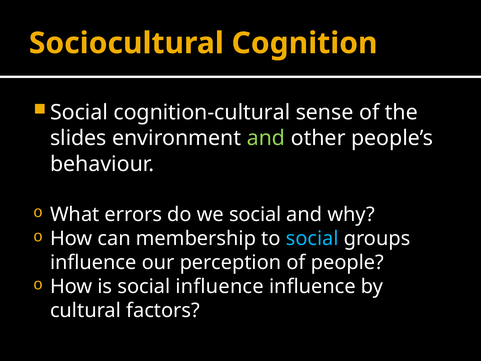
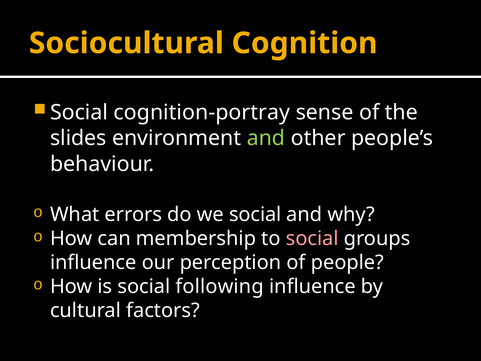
cognition-cultural: cognition-cultural -> cognition-portray
social at (312, 238) colour: light blue -> pink
social influence: influence -> following
